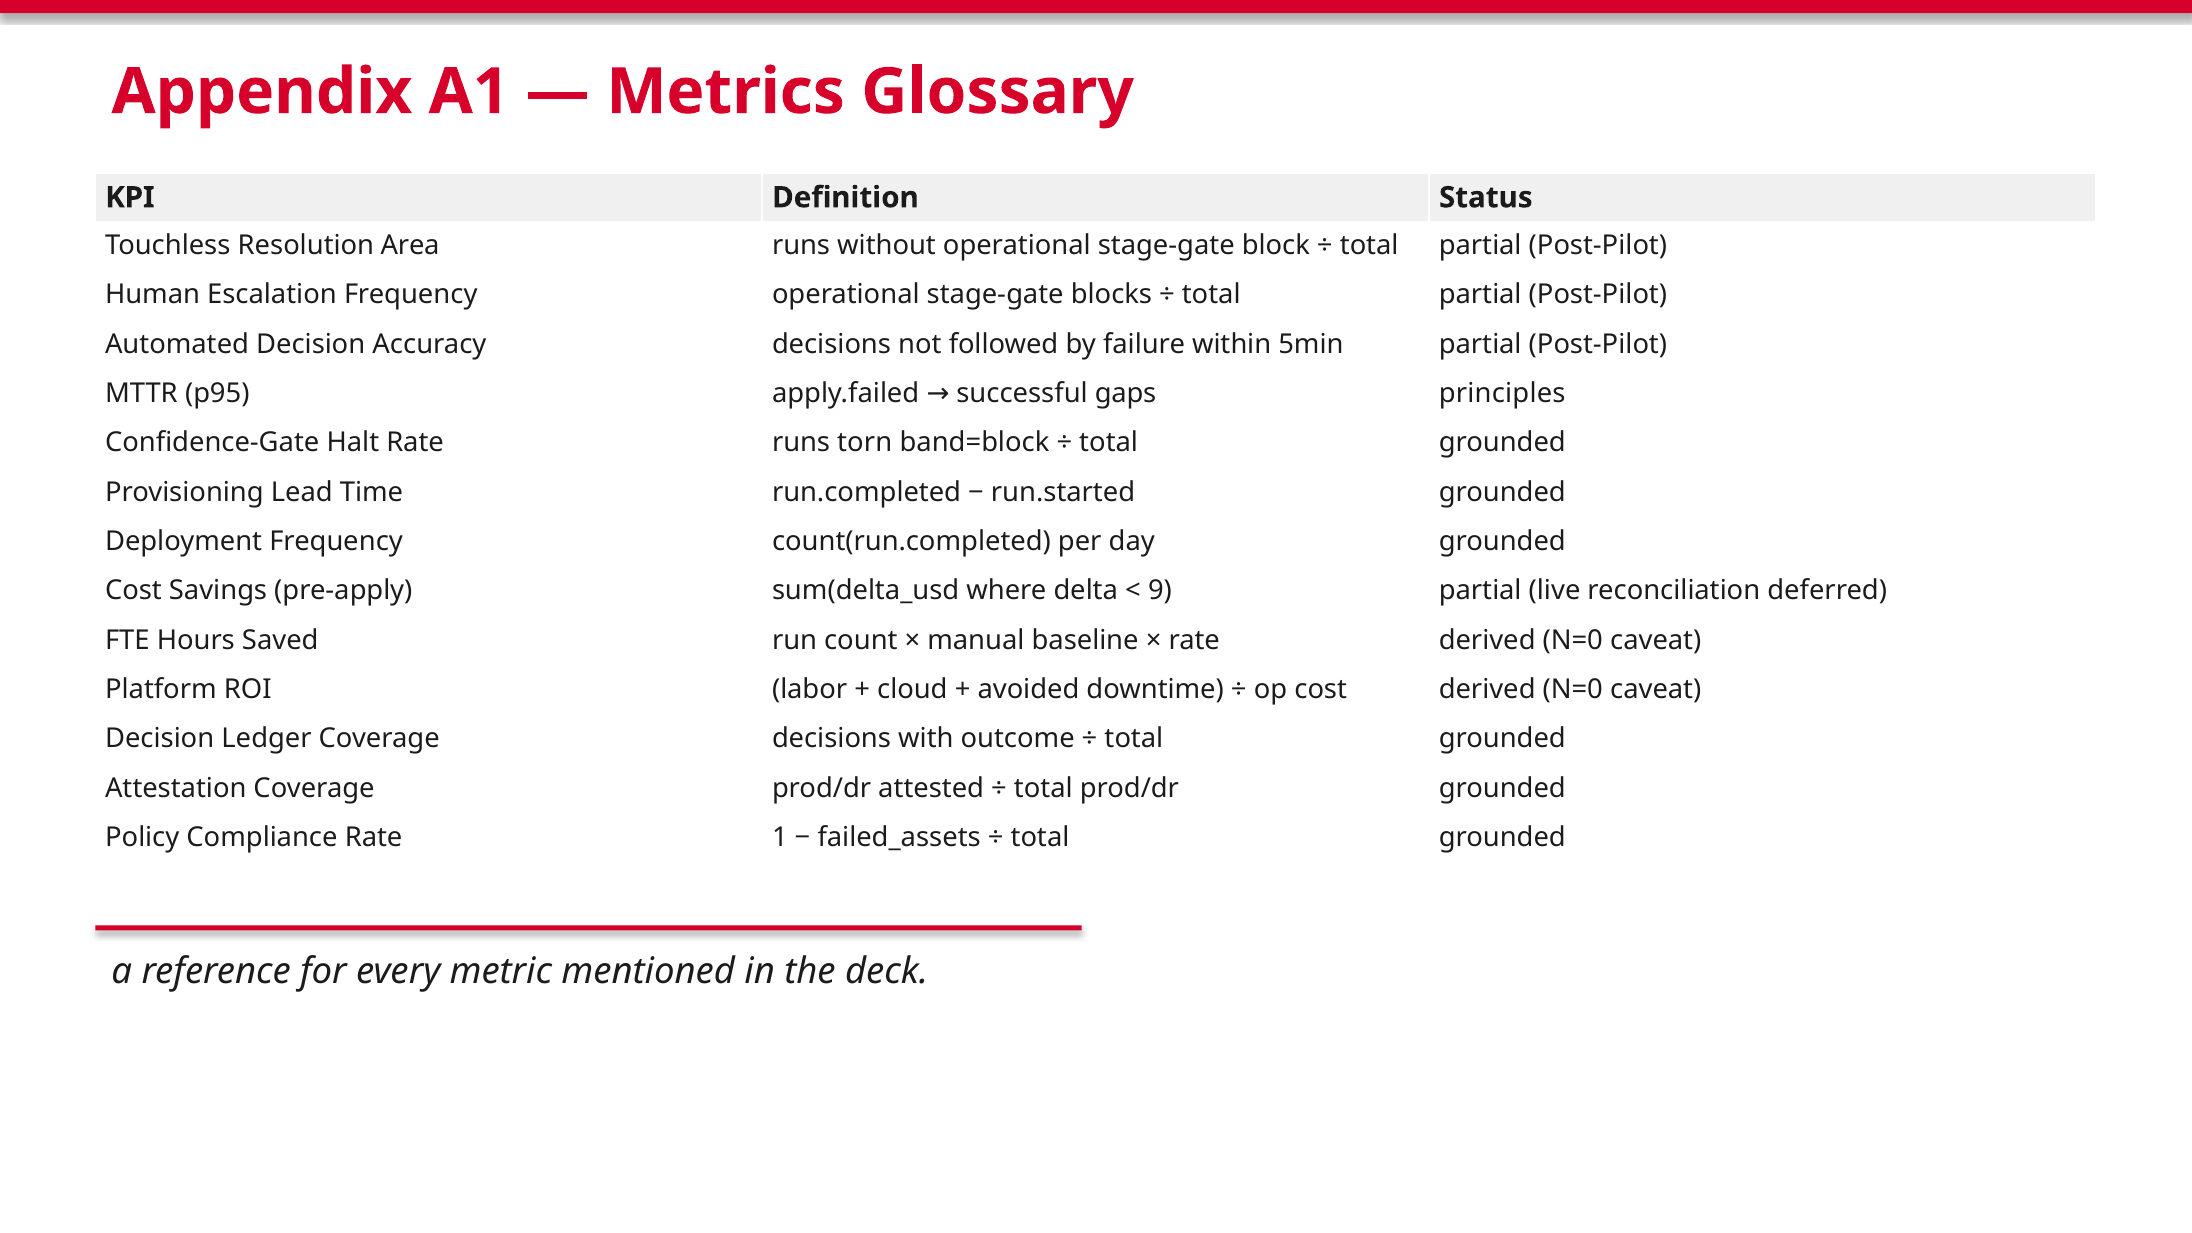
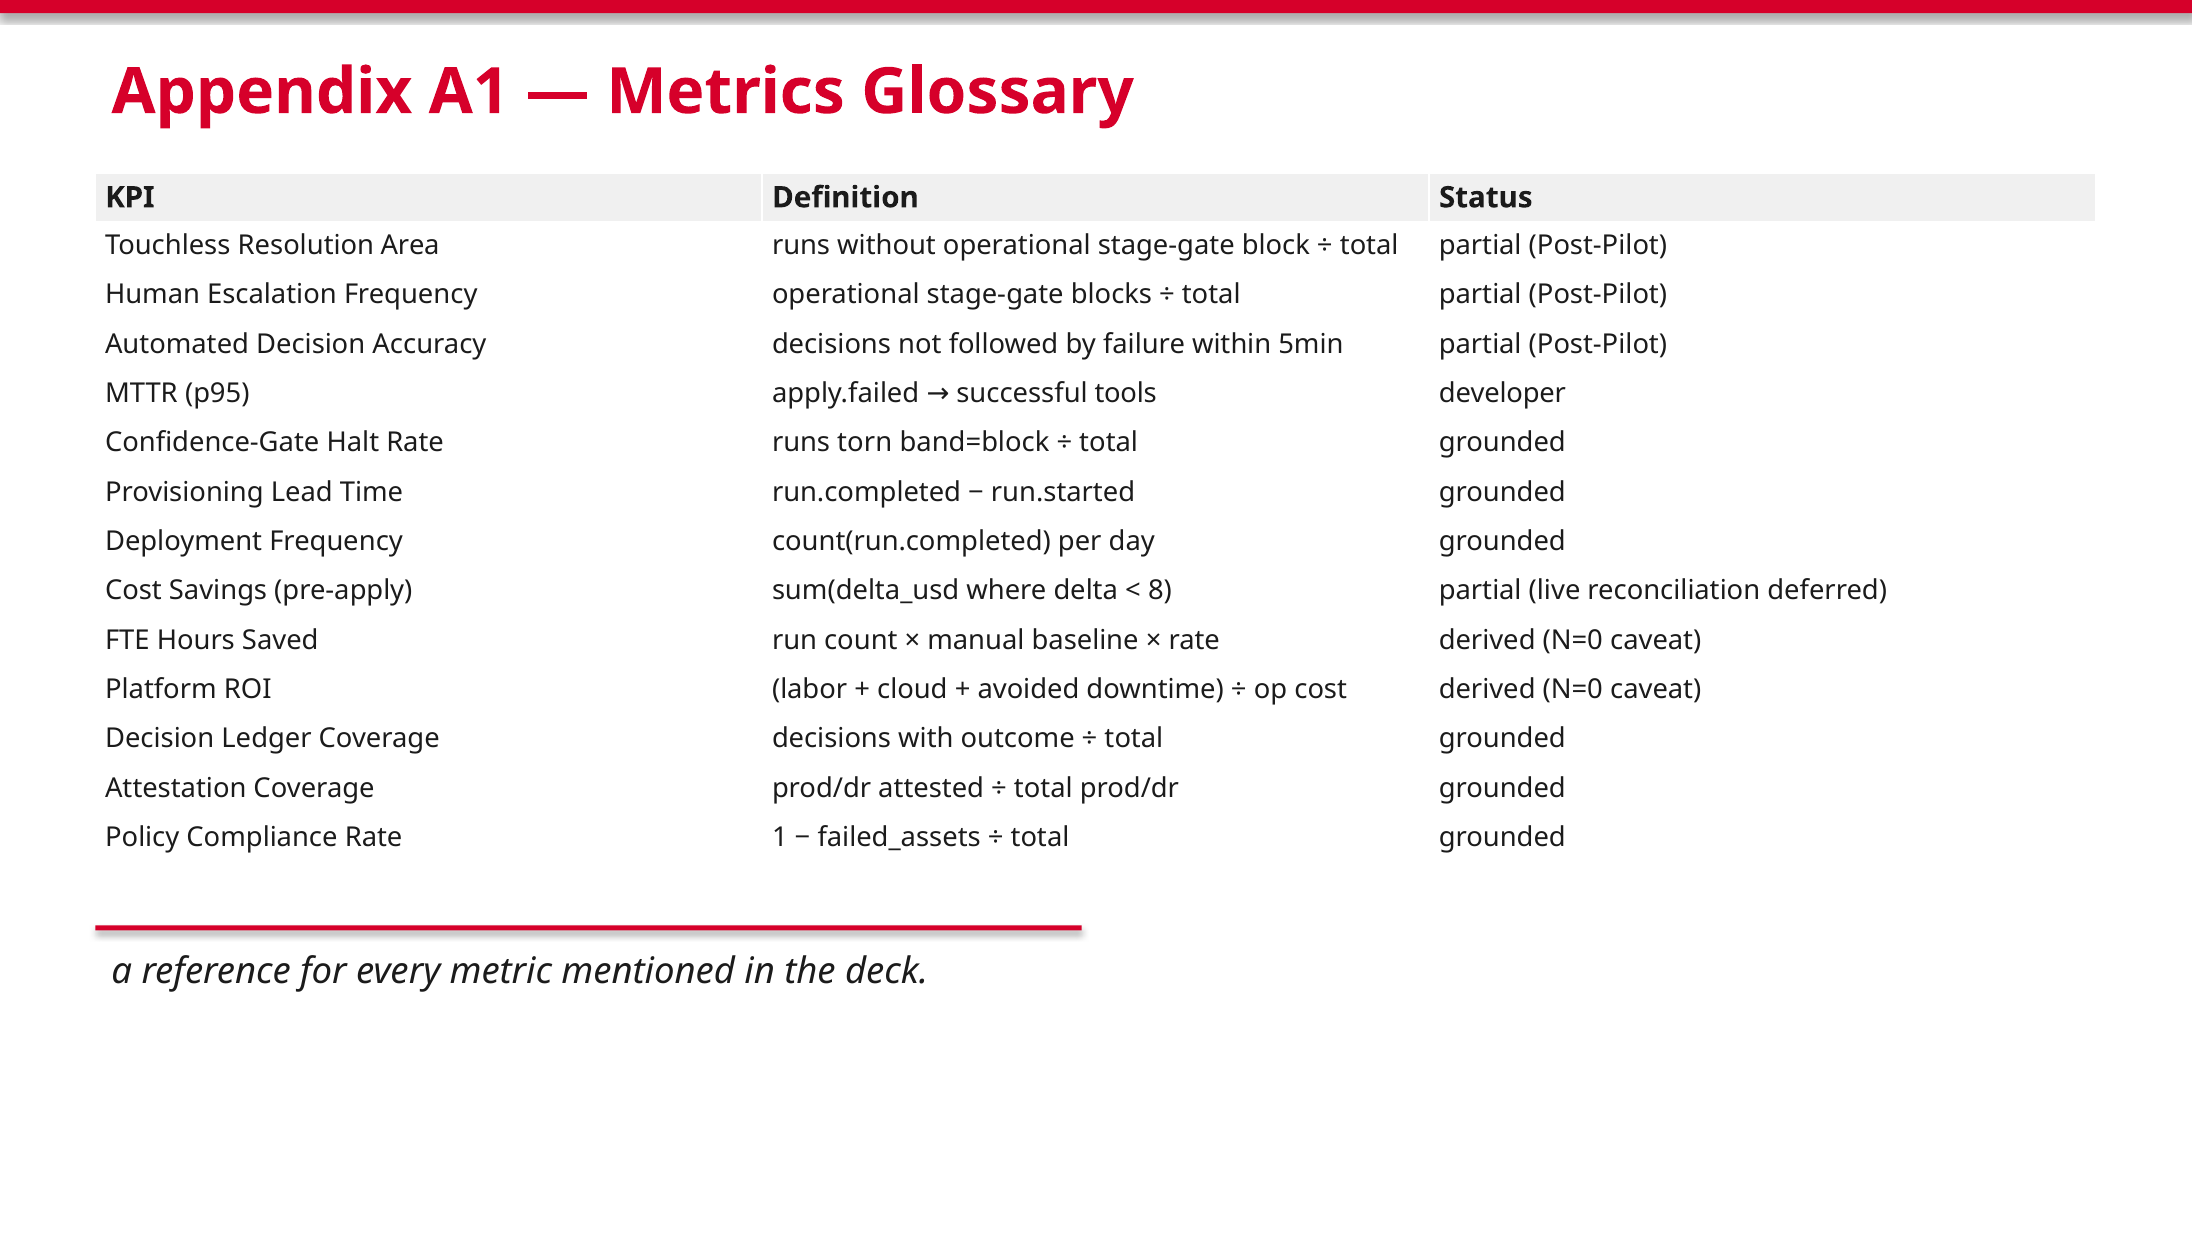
principles: principles -> developer
gaps: gaps -> tools
9: 9 -> 8
